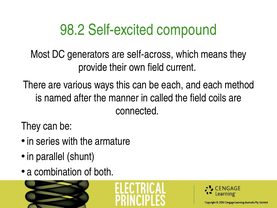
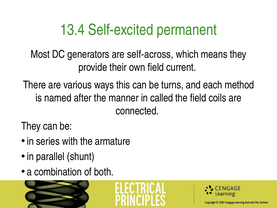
98.2: 98.2 -> 13.4
compound: compound -> permanent
be each: each -> turns
